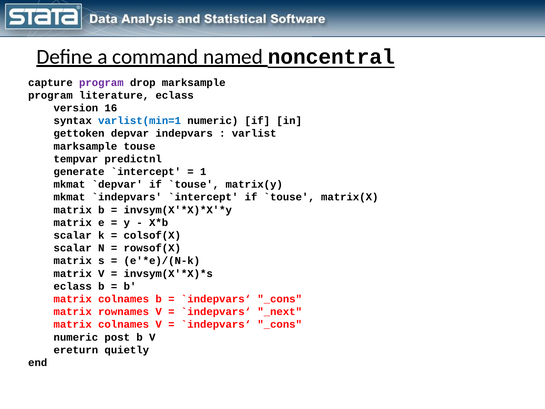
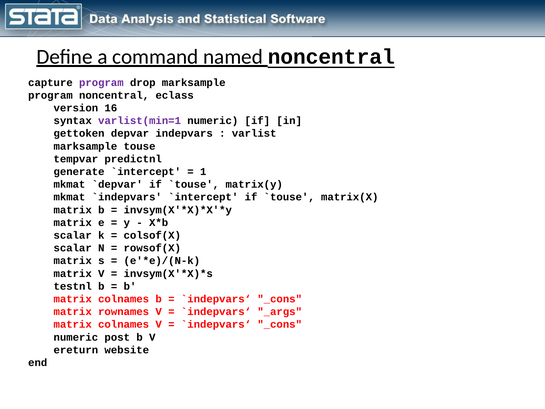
program literature: literature -> noncentral
varlist(min=1 colour: blue -> purple
eclass at (73, 286): eclass -> testnl
_next: _next -> _args
quietly: quietly -> website
